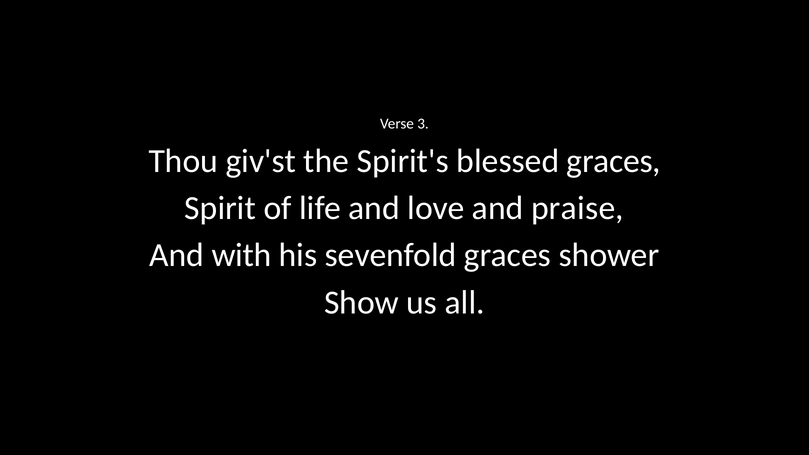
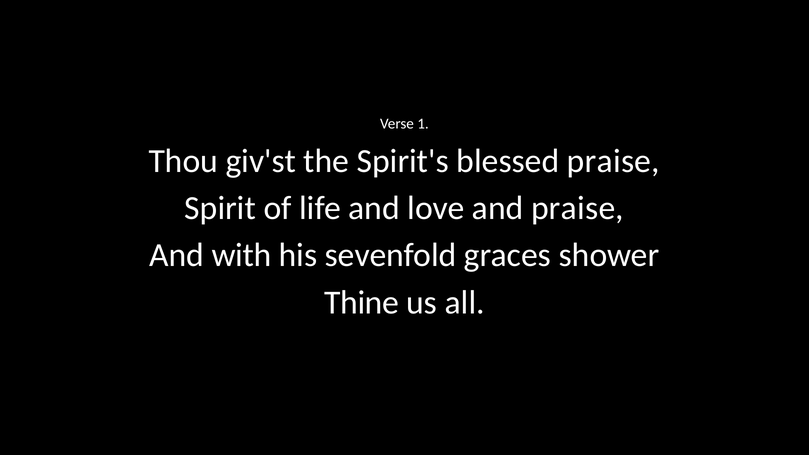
3: 3 -> 1
blessed graces: graces -> praise
Show: Show -> Thine
